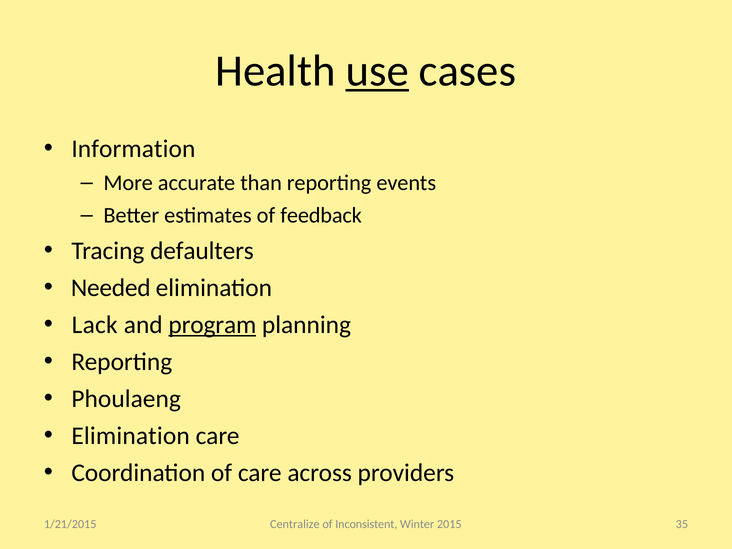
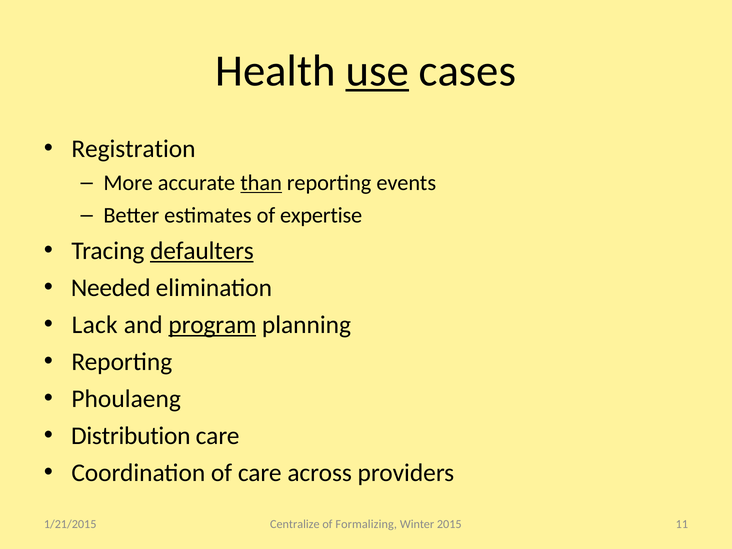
Information: Information -> Registration
than underline: none -> present
feedback: feedback -> expertise
defaulters underline: none -> present
Elimination at (131, 436): Elimination -> Distribution
Inconsistent: Inconsistent -> Formalizing
35: 35 -> 11
